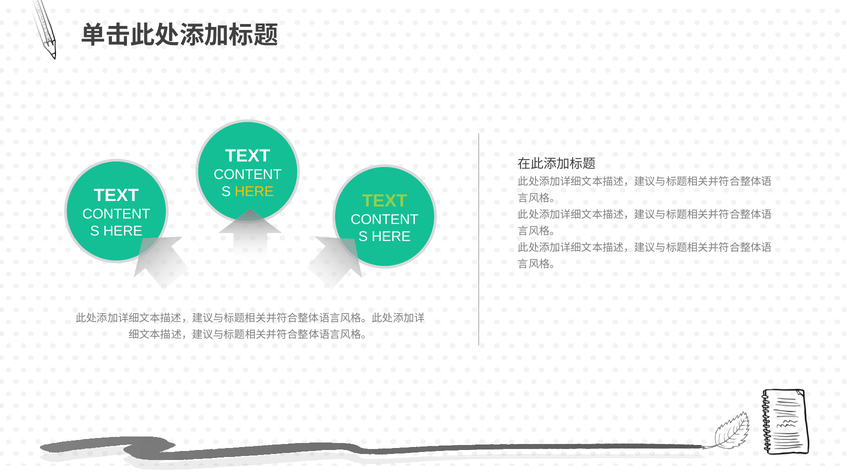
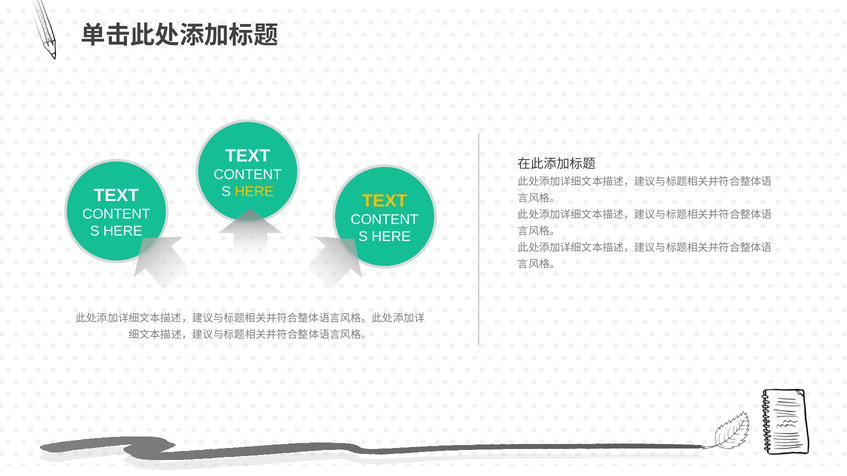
TEXT at (385, 201) colour: light green -> yellow
